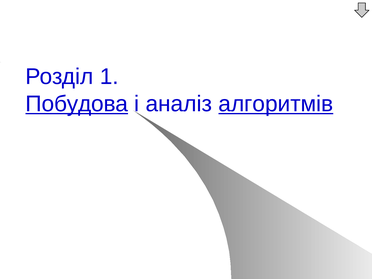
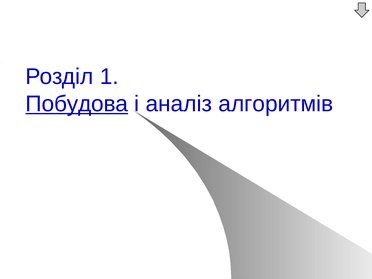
алгоритмів underline: present -> none
